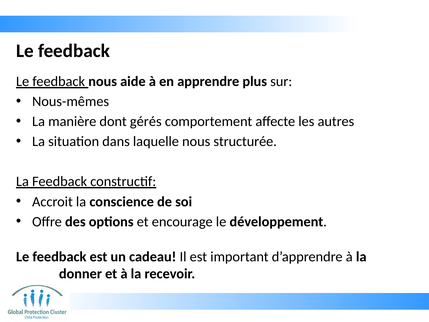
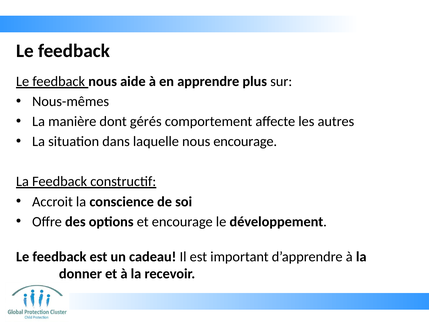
nous structurée: structurée -> encourage
